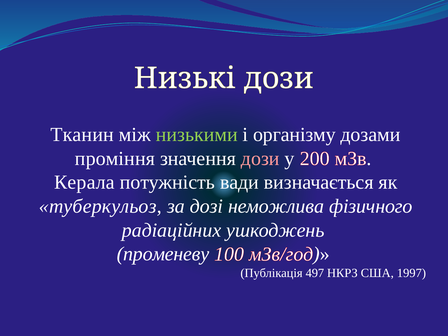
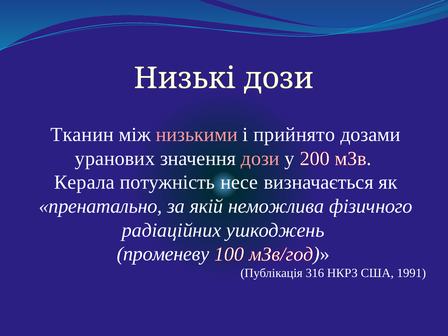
низькими colour: light green -> pink
організму: організму -> прийнято
проміння: проміння -> уранових
вади: вади -> несе
туберкульоз: туберкульоз -> пренатально
дозі: дозі -> якій
497: 497 -> 316
1997: 1997 -> 1991
